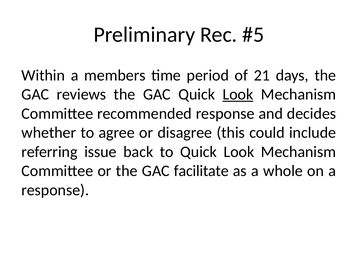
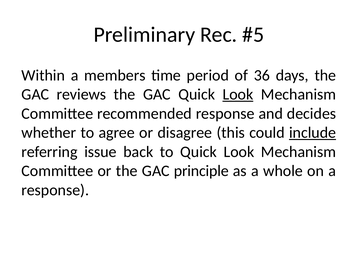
21: 21 -> 36
include underline: none -> present
facilitate: facilitate -> principle
